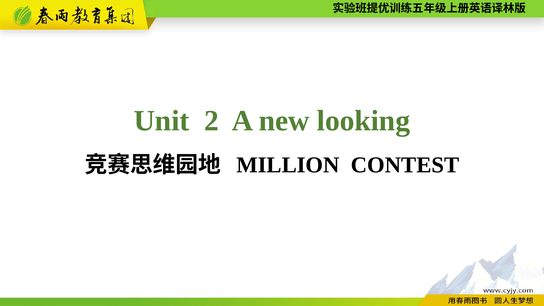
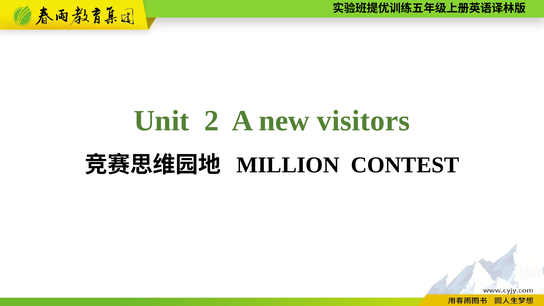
looking: looking -> visitors
